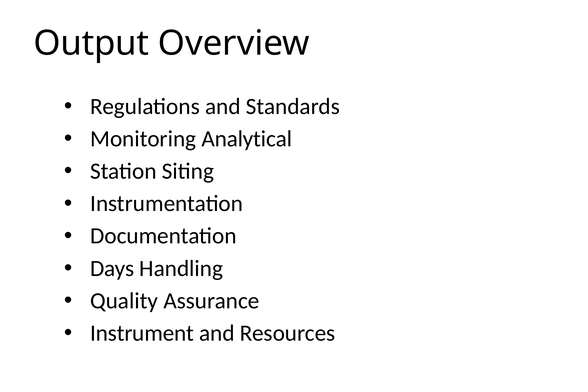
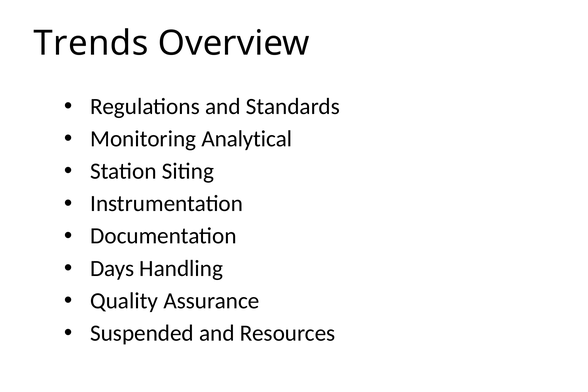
Output: Output -> Trends
Instrument: Instrument -> Suspended
